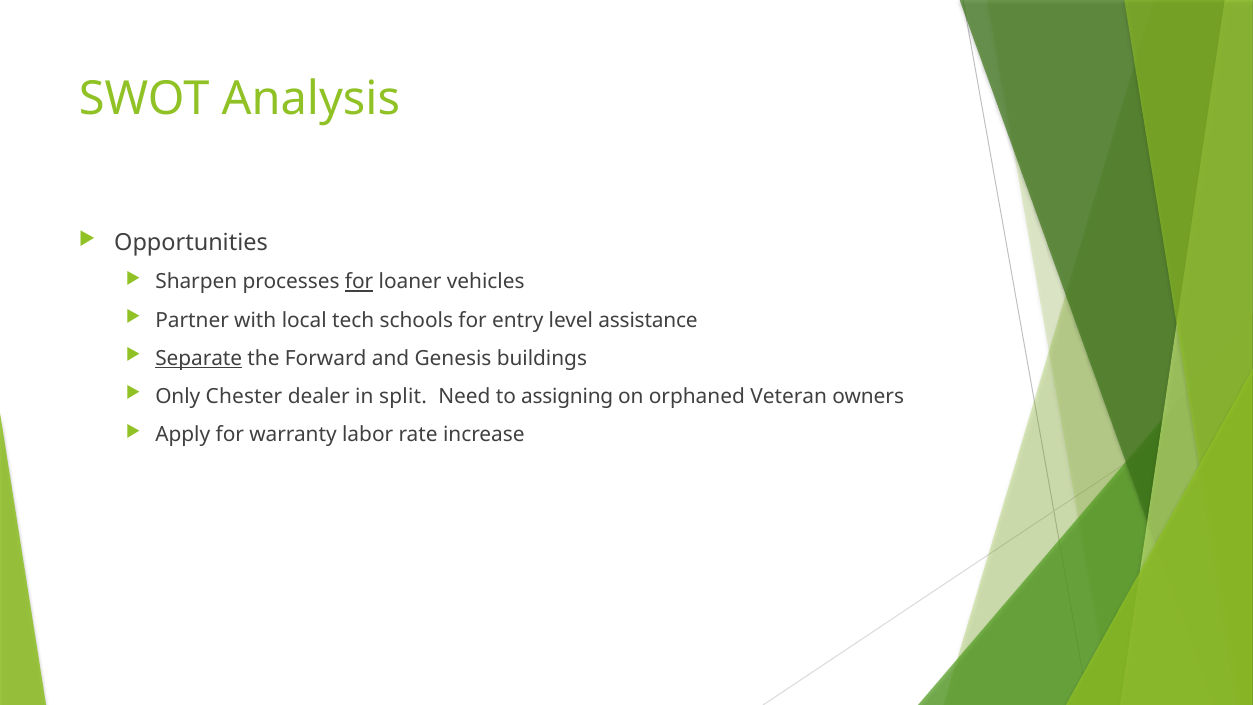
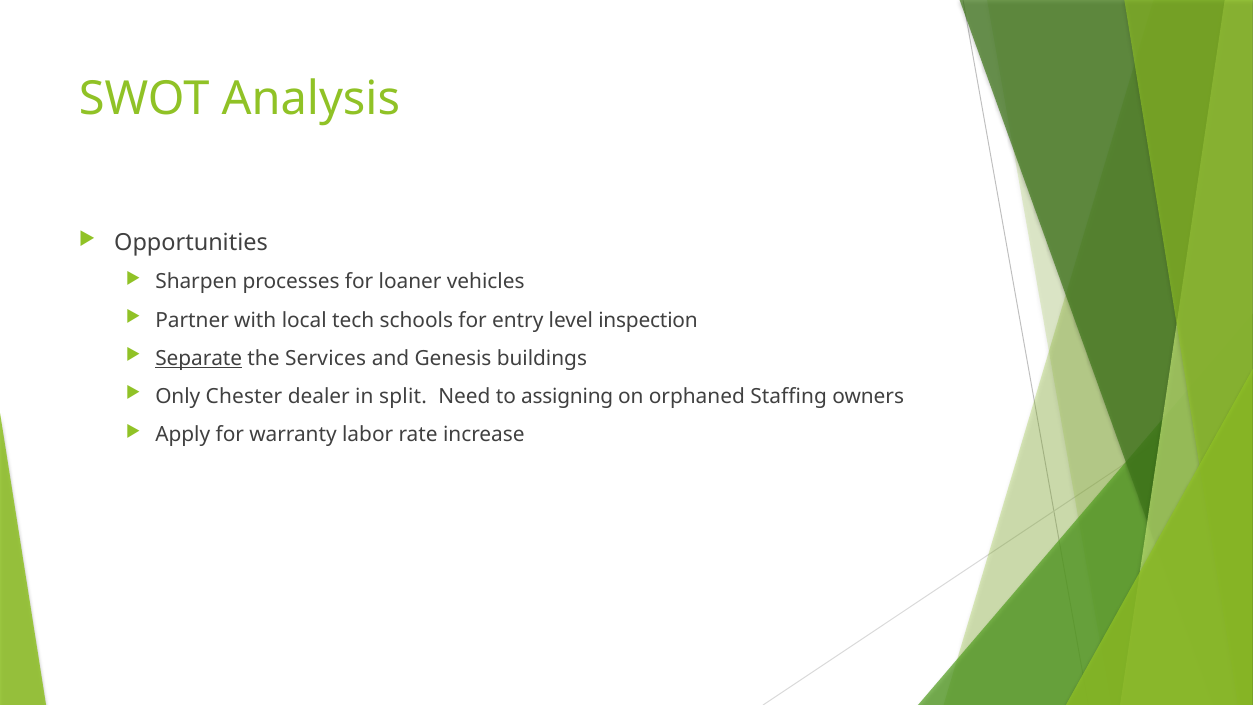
for at (359, 282) underline: present -> none
assistance: assistance -> inspection
Forward: Forward -> Services
Veteran: Veteran -> Staffing
